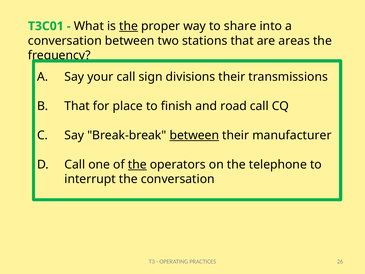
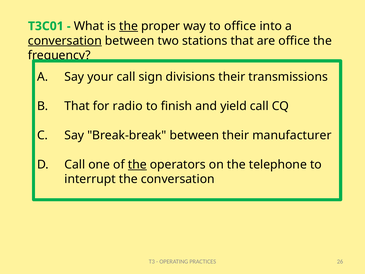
to share: share -> office
conversation at (65, 41) underline: none -> present
are areas: areas -> office
place: place -> radio
road: road -> yield
between at (194, 135) underline: present -> none
